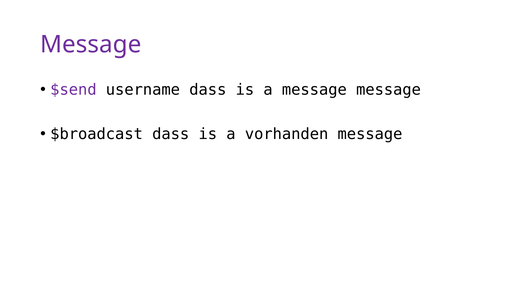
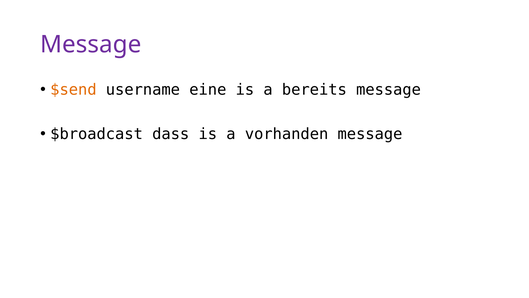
$send colour: purple -> orange
username dass: dass -> eine
a message: message -> bereits
